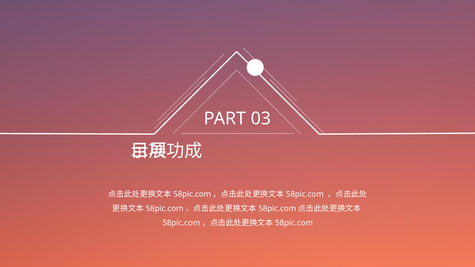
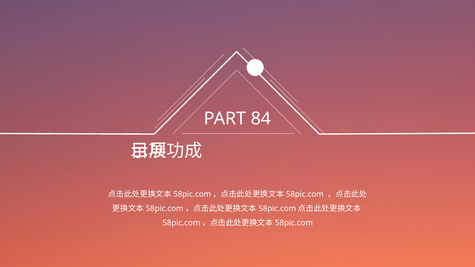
03: 03 -> 84
